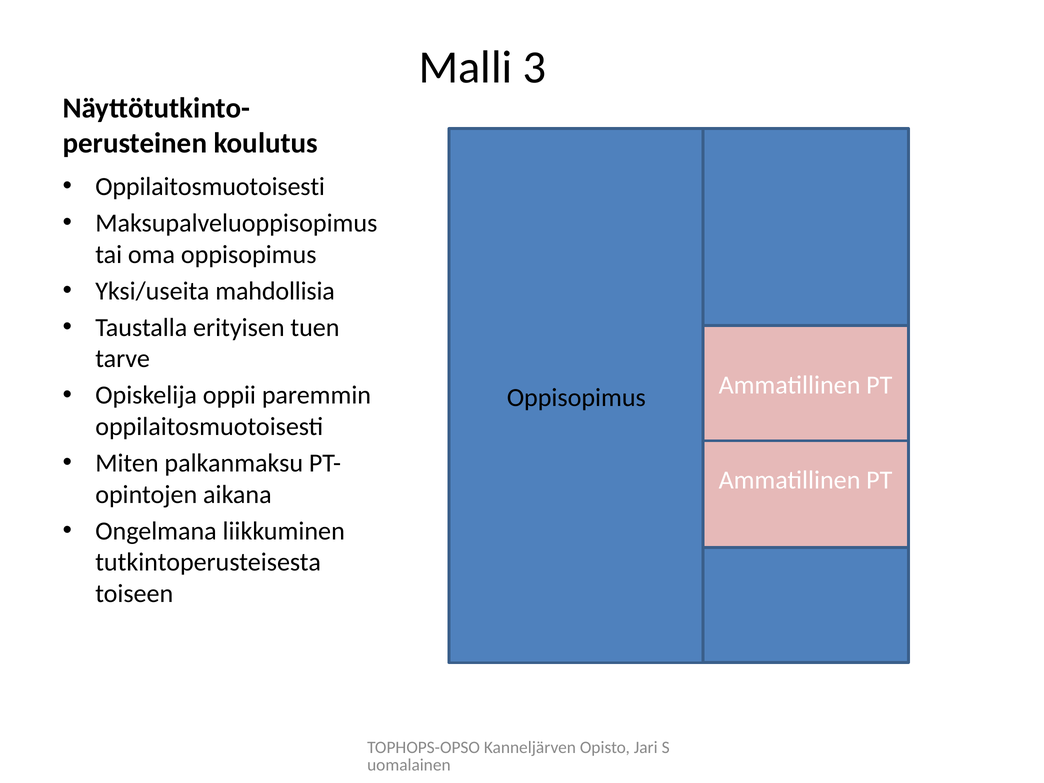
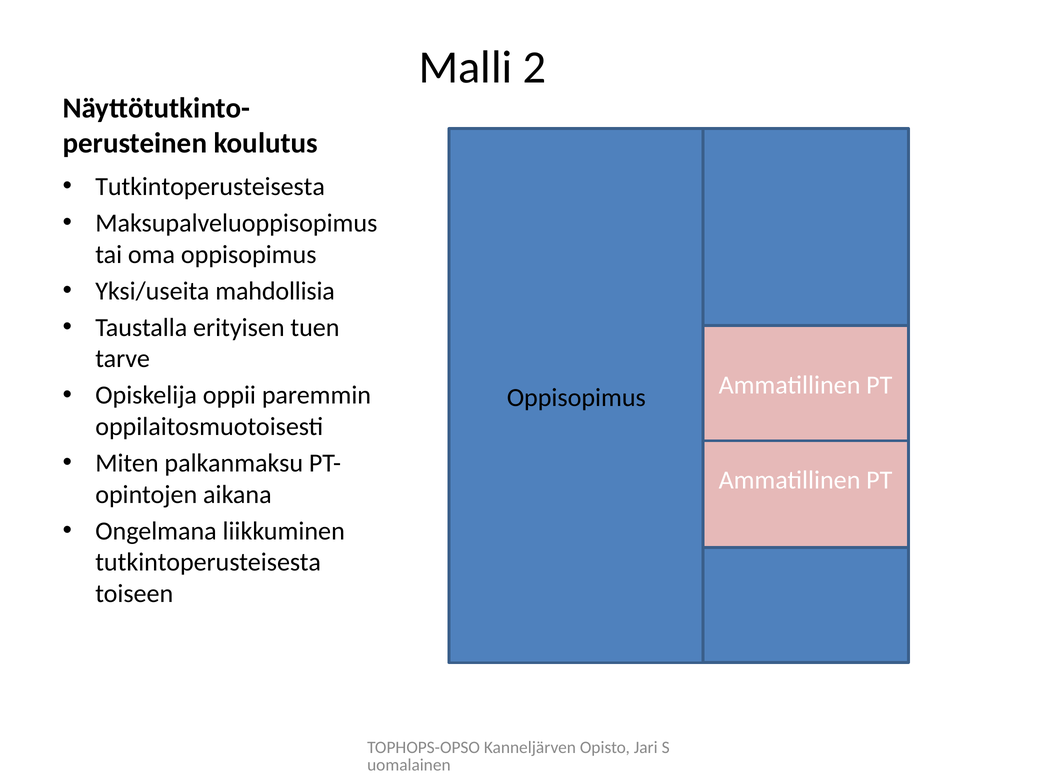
3: 3 -> 2
Oppilaitosmuotoisesti at (210, 187): Oppilaitosmuotoisesti -> Tutkintoperusteisesta
